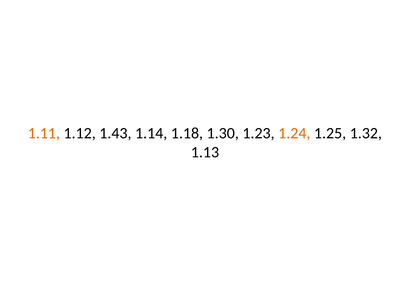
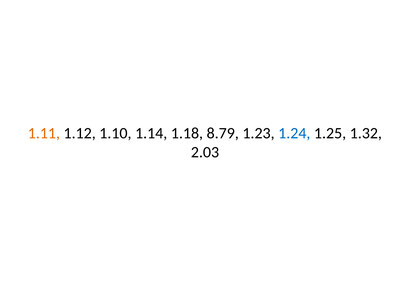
1.43: 1.43 -> 1.10
1.30: 1.30 -> 8.79
1.24 colour: orange -> blue
1.13: 1.13 -> 2.03
